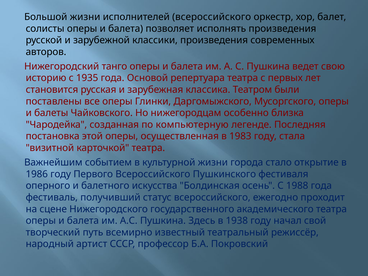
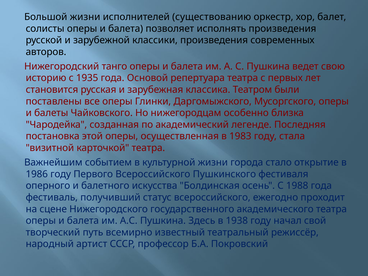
исполнителей всероссийского: всероссийского -> существованию
компьютерную: компьютерную -> академический
